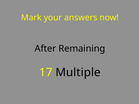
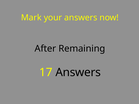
17 Multiple: Multiple -> Answers
